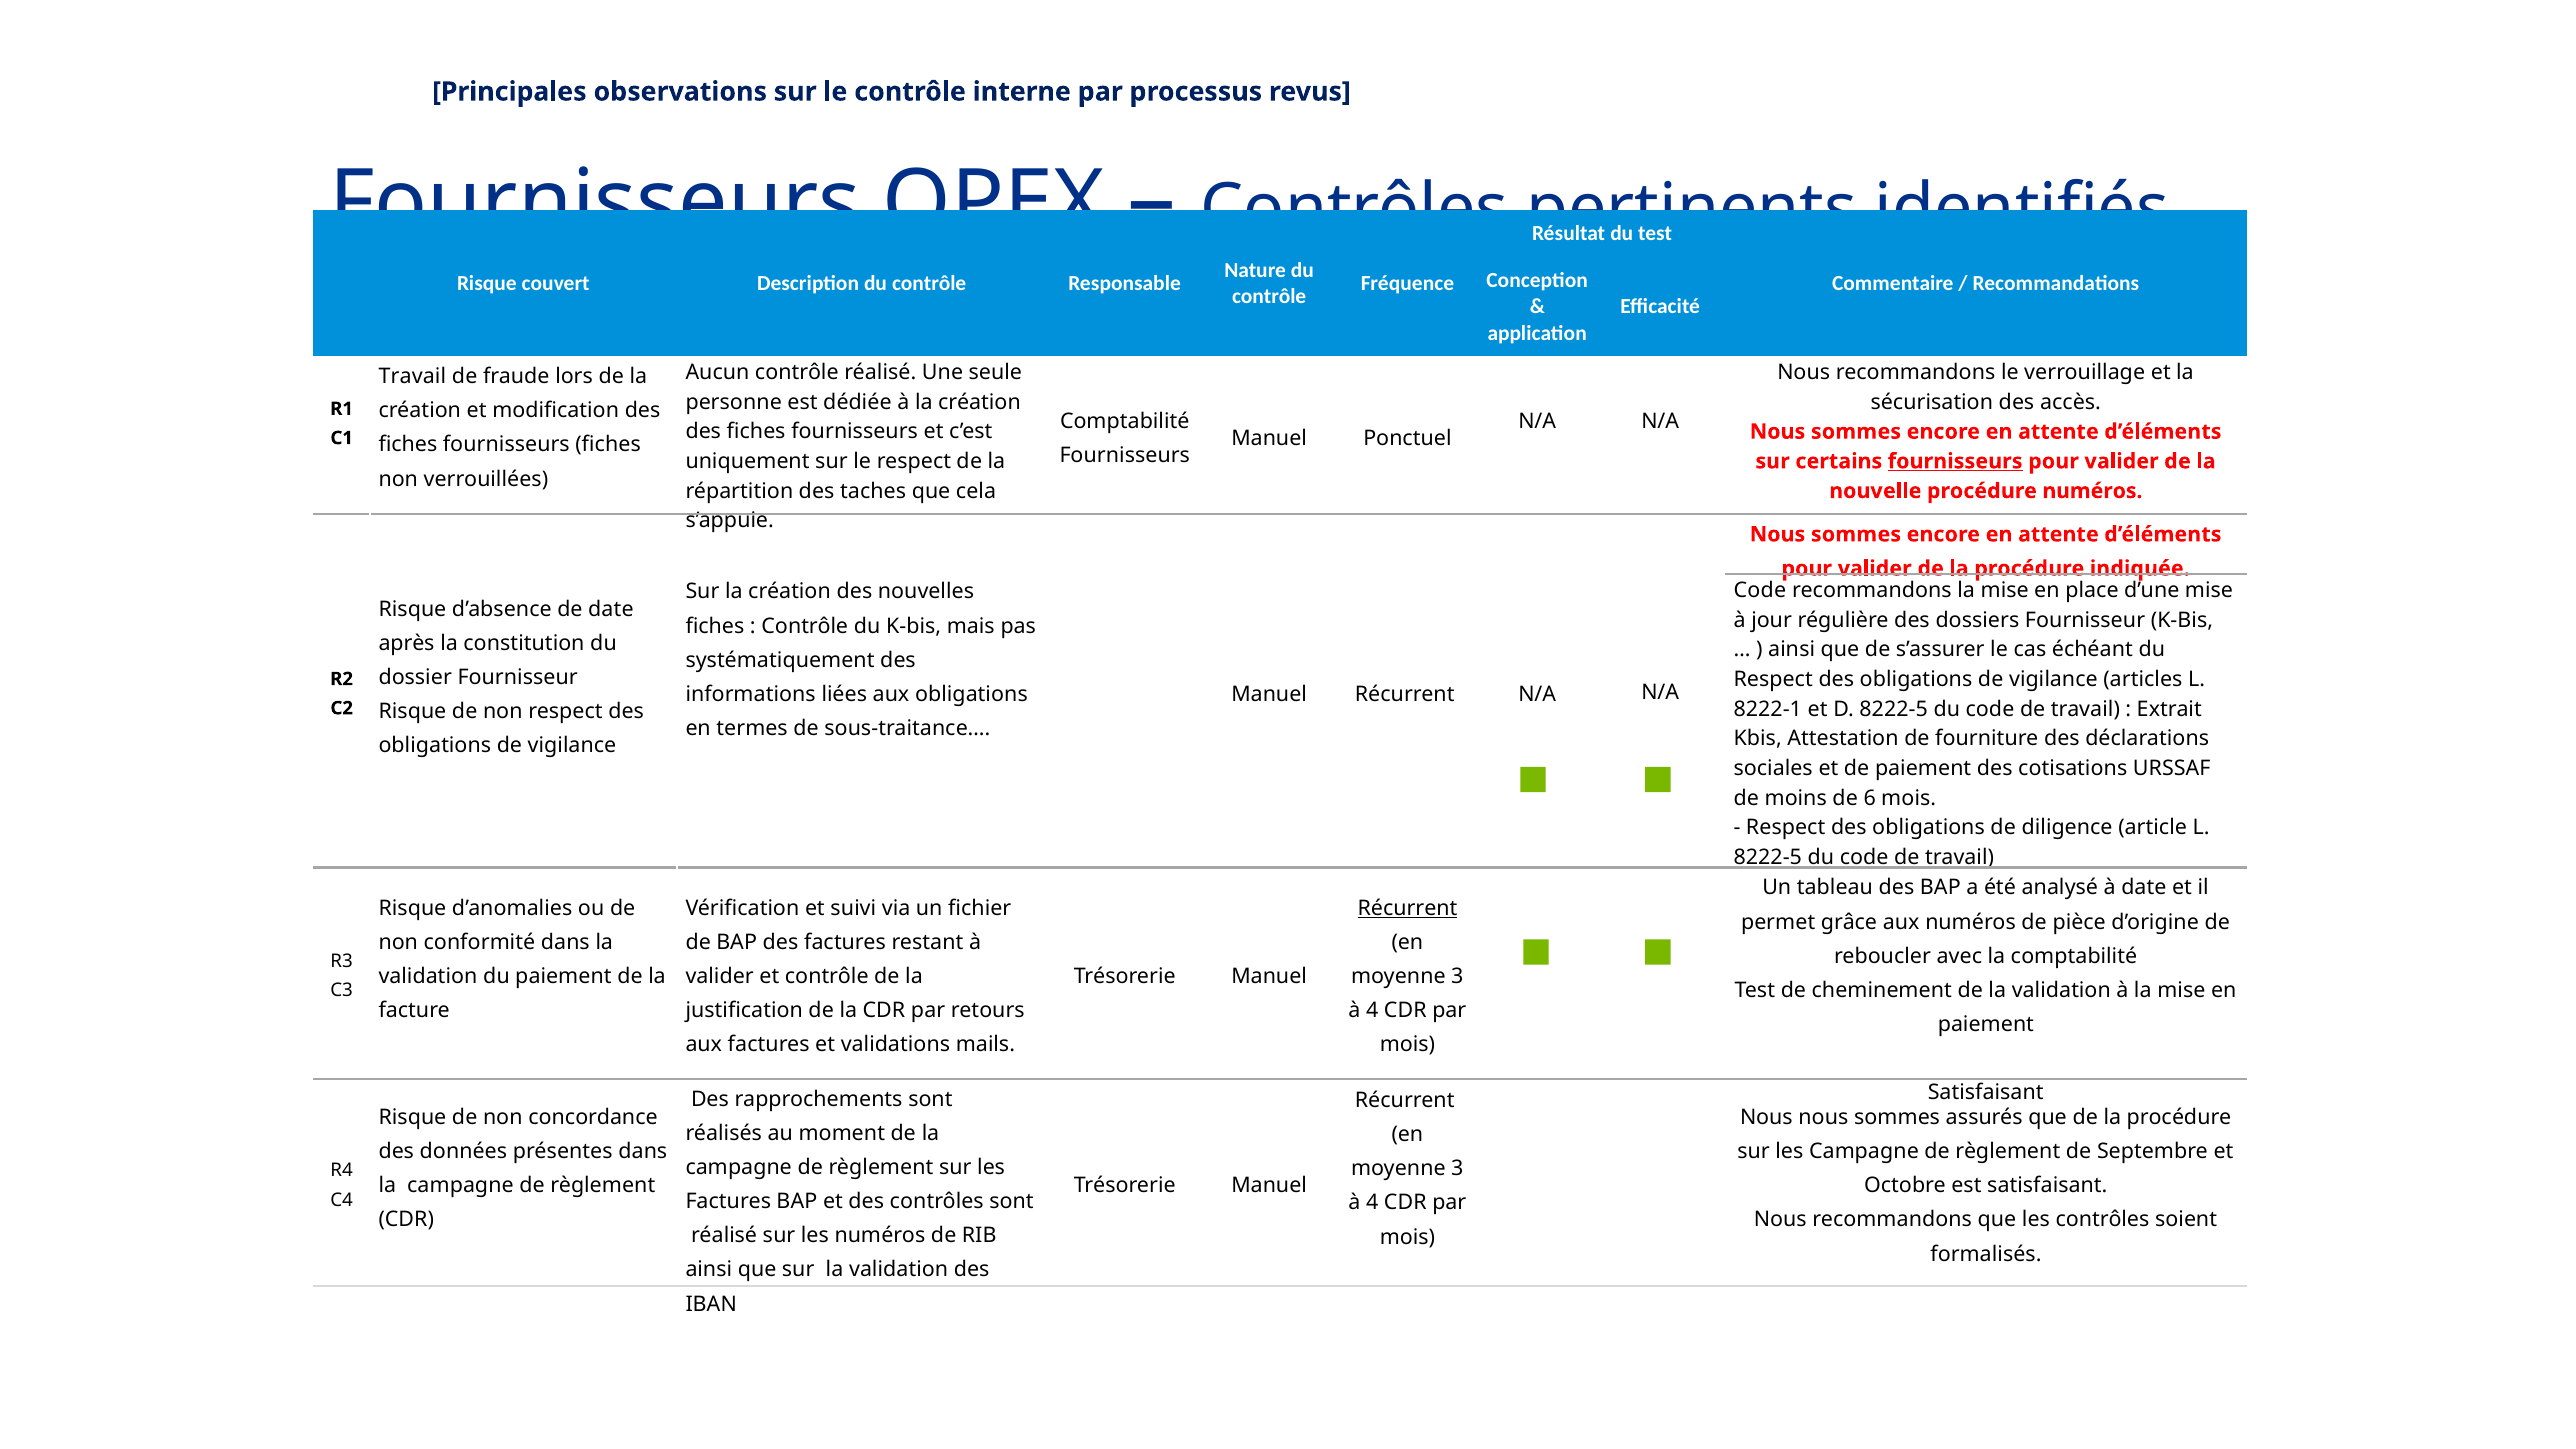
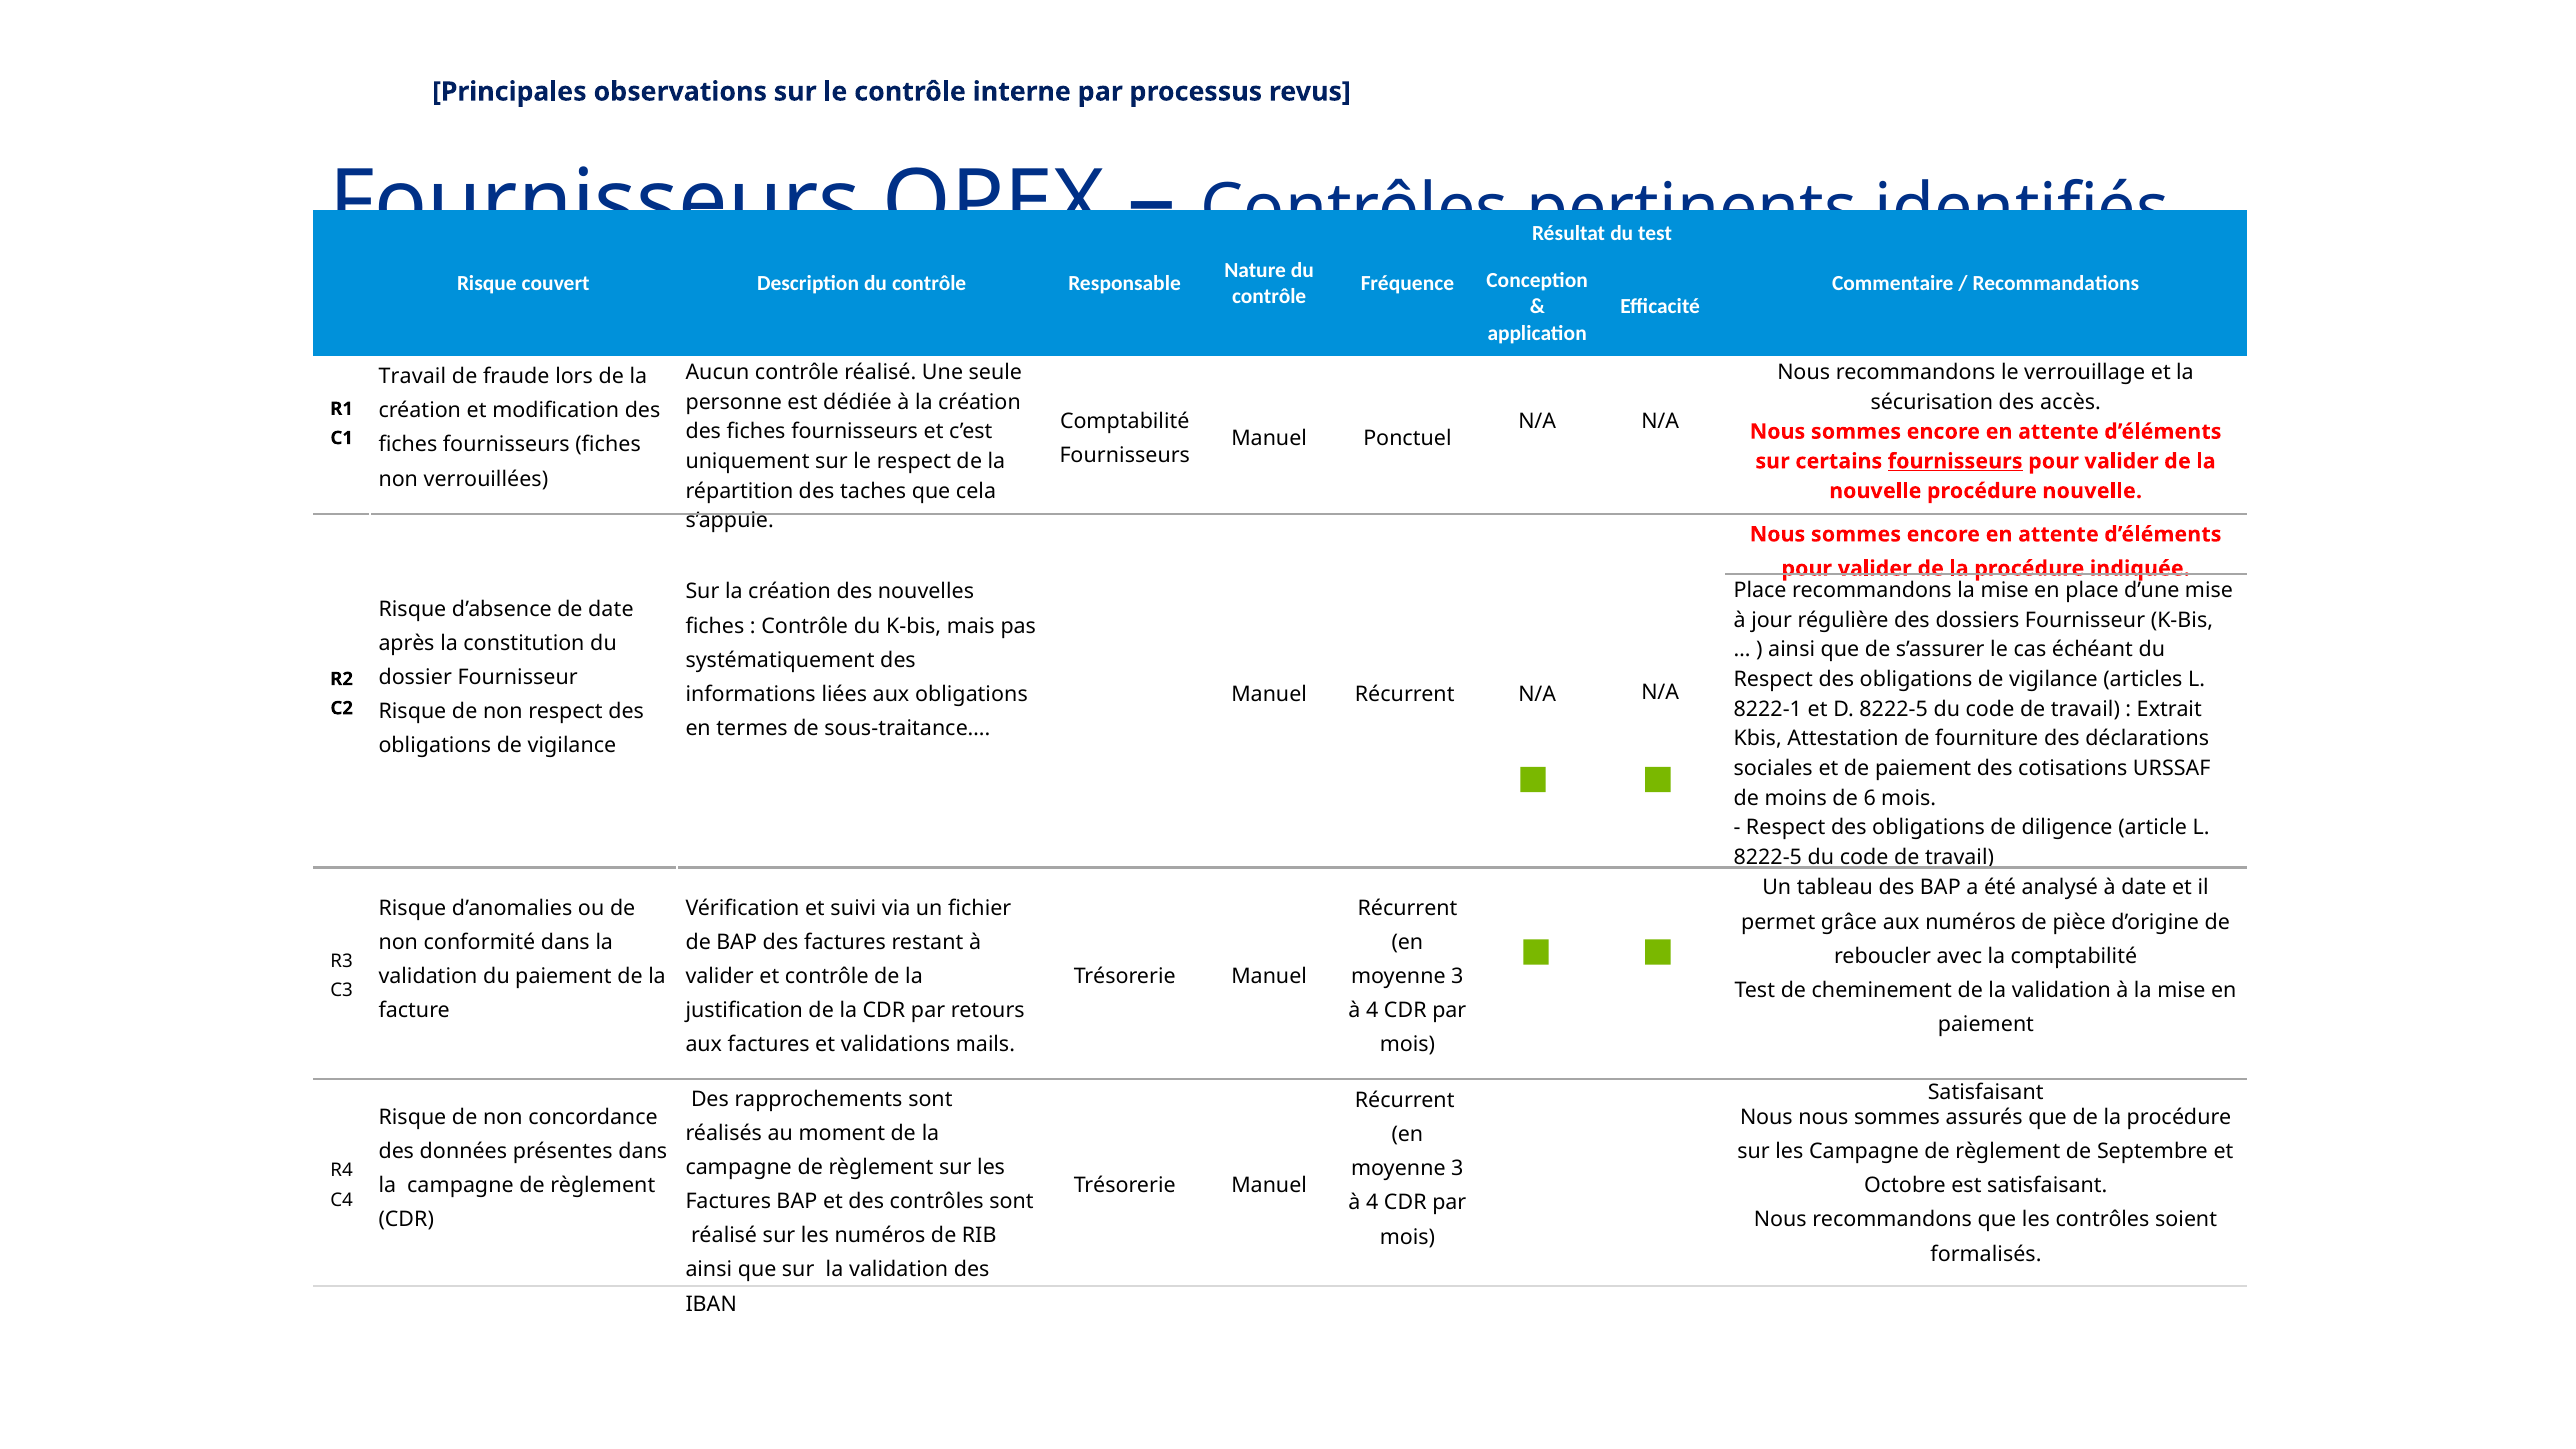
procédure numéros: numéros -> nouvelle
Code at (1760, 590): Code -> Place
Récurrent at (1408, 909) underline: present -> none
